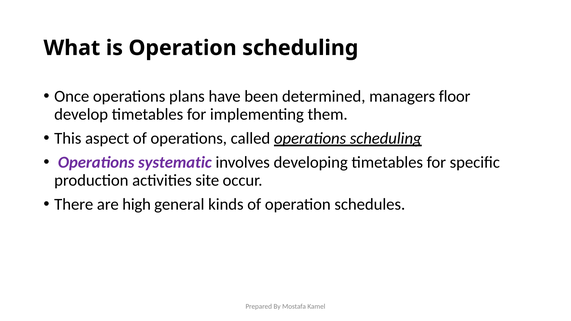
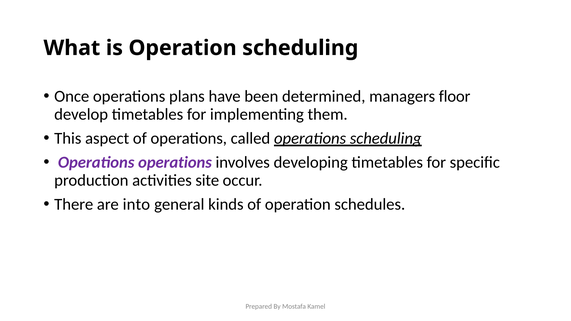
Operations systematic: systematic -> operations
high: high -> into
